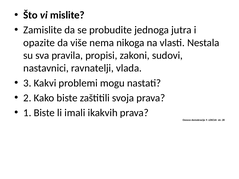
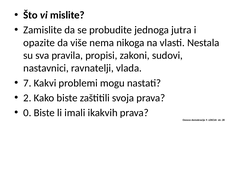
3: 3 -> 7
1: 1 -> 0
